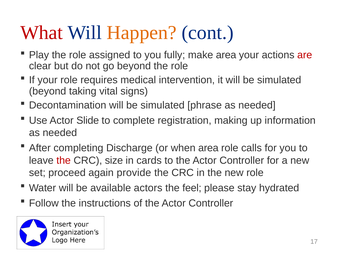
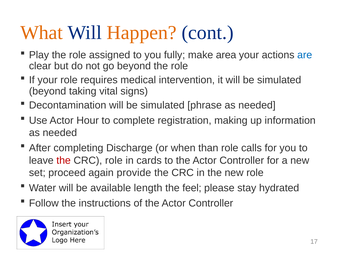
What colour: red -> orange
are colour: red -> blue
Slide: Slide -> Hour
when area: area -> than
CRC size: size -> role
actors: actors -> length
